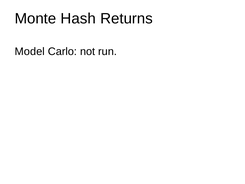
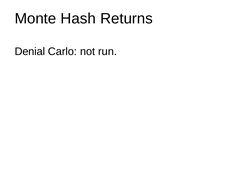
Model: Model -> Denial
